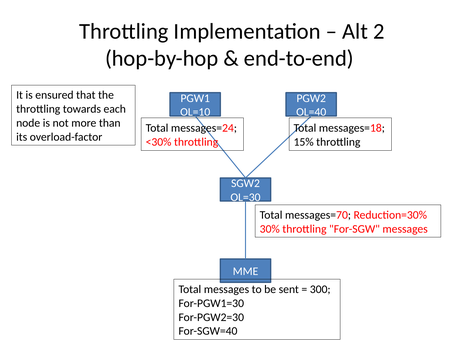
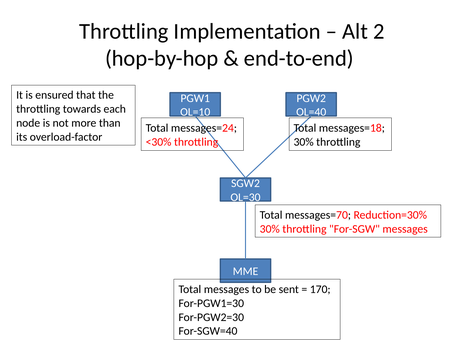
15% at (304, 142): 15% -> 30%
300: 300 -> 170
